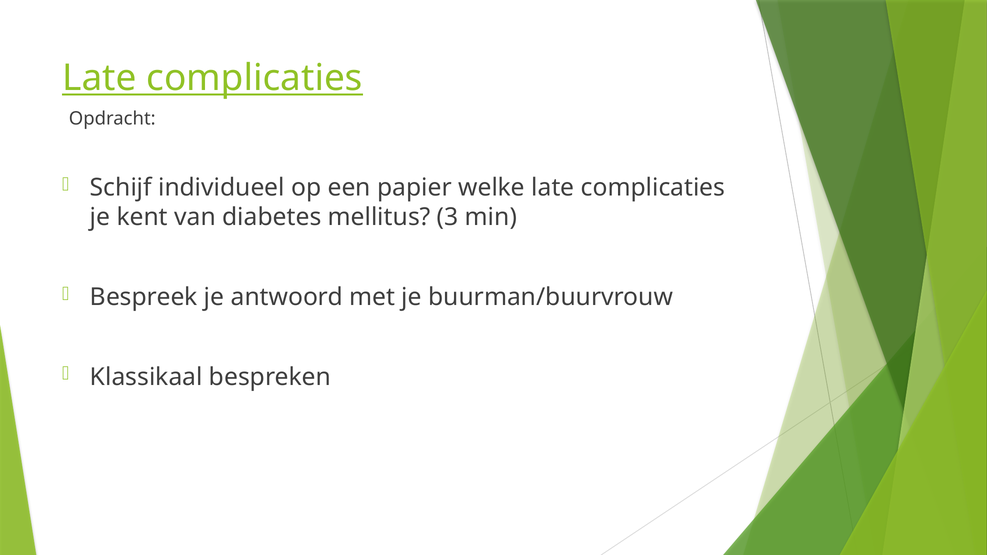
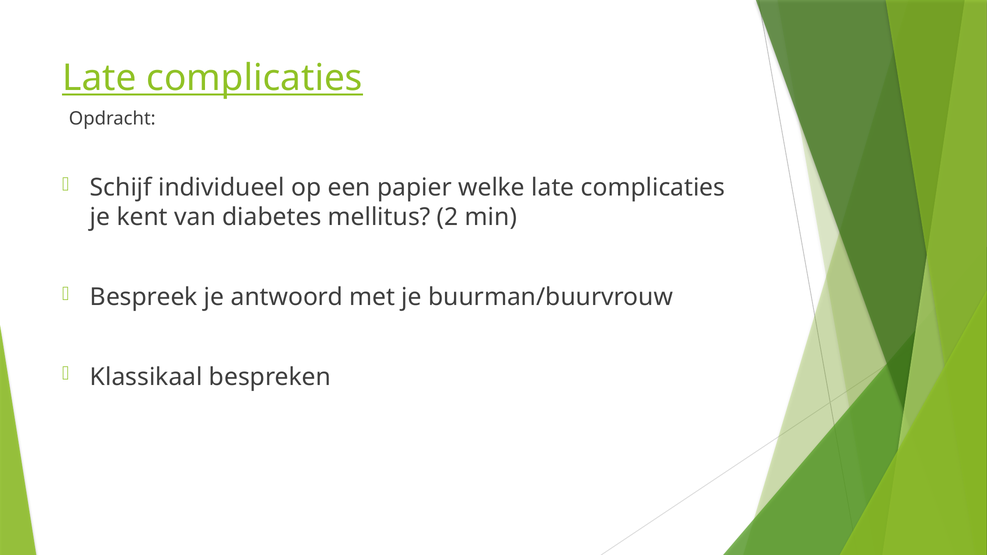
3: 3 -> 2
